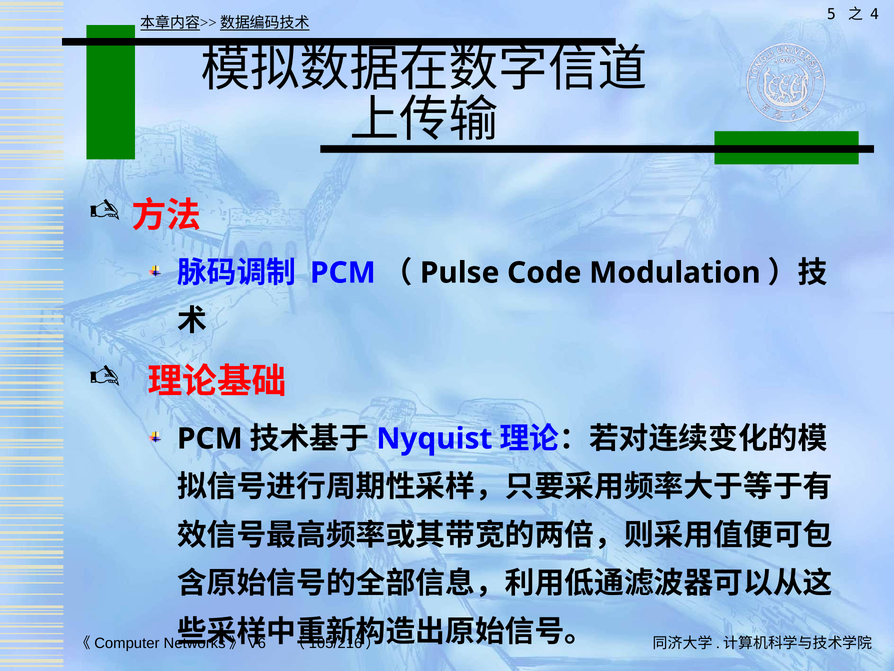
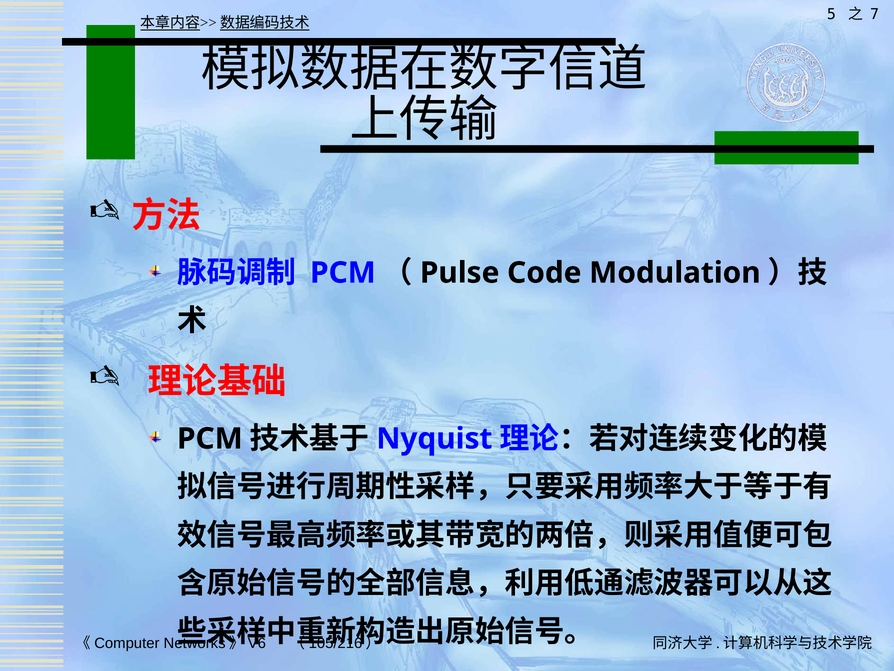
4: 4 -> 7
